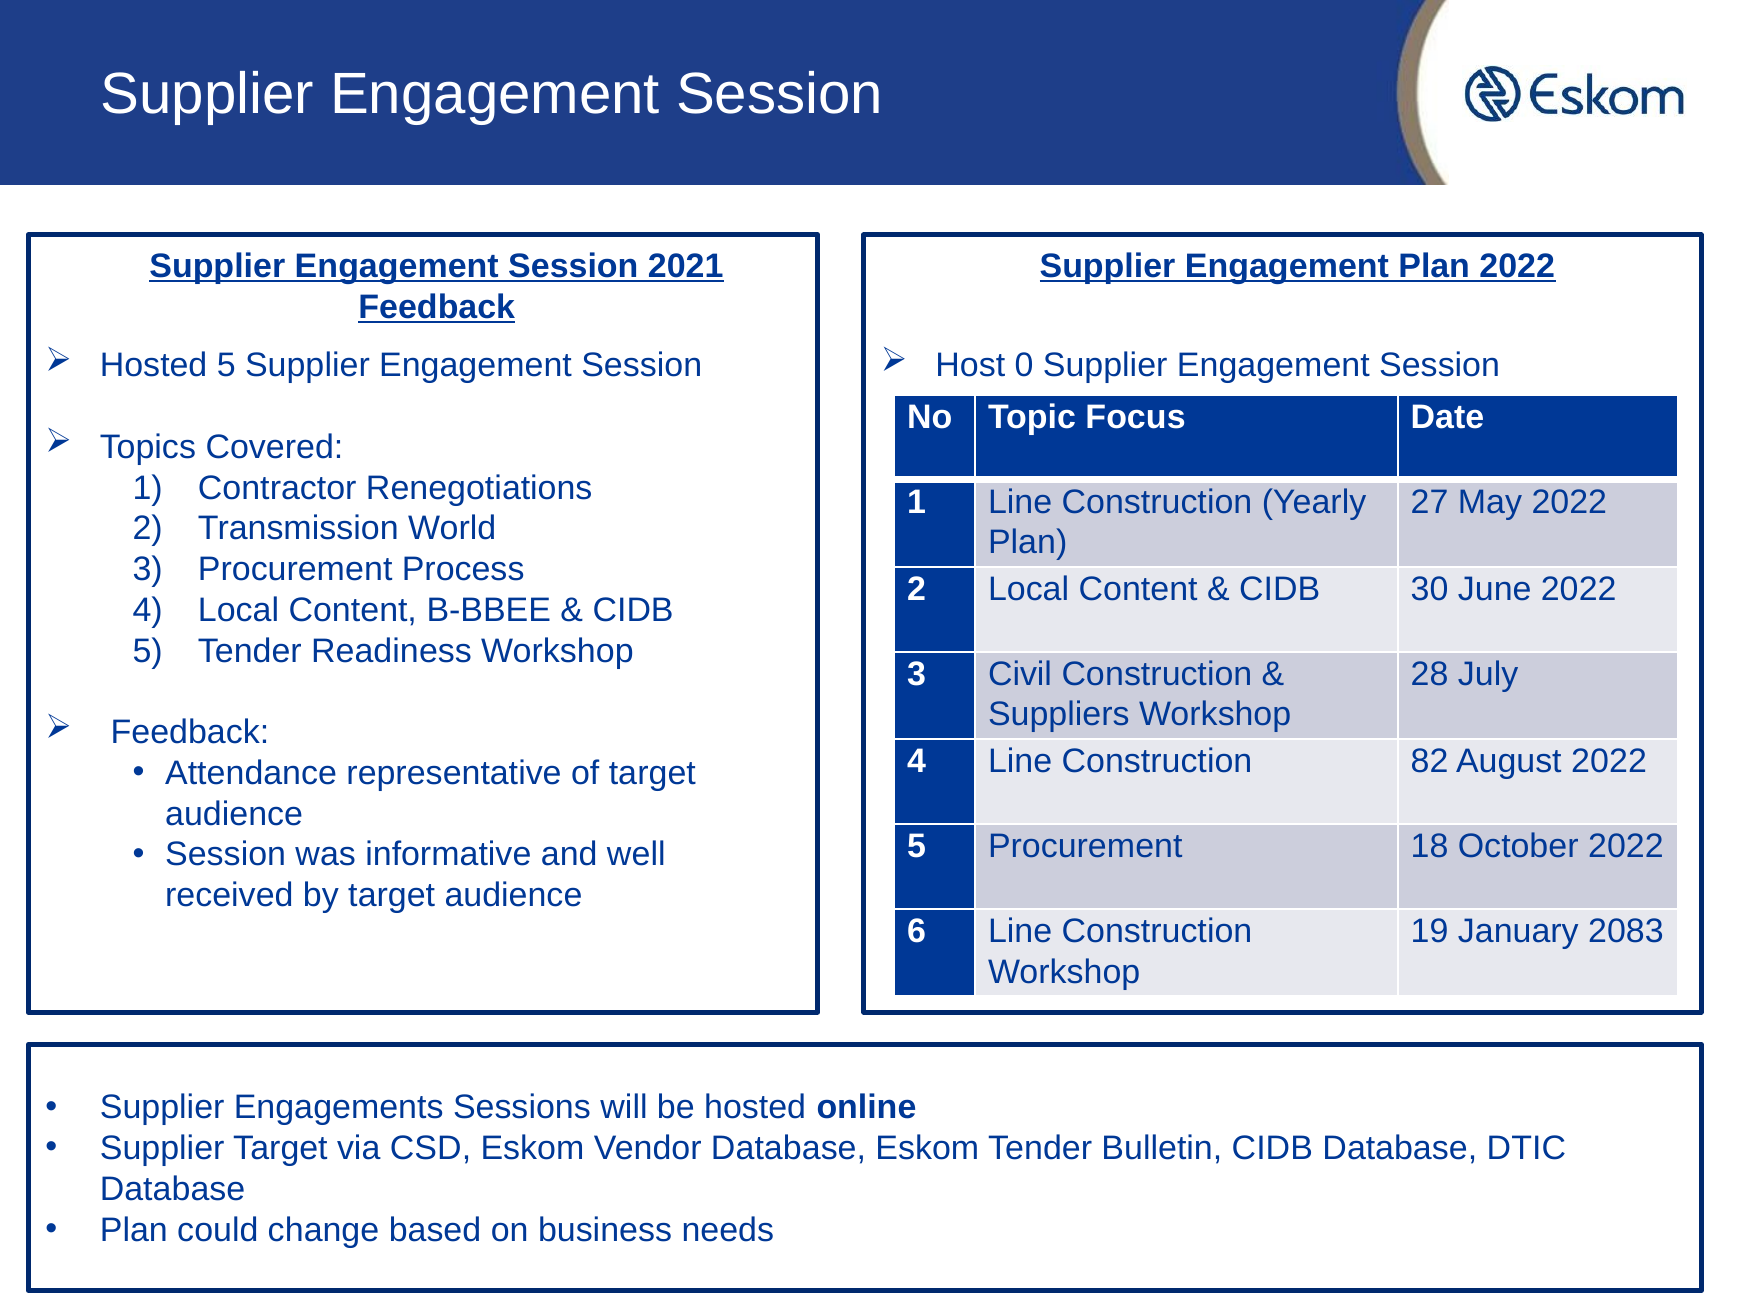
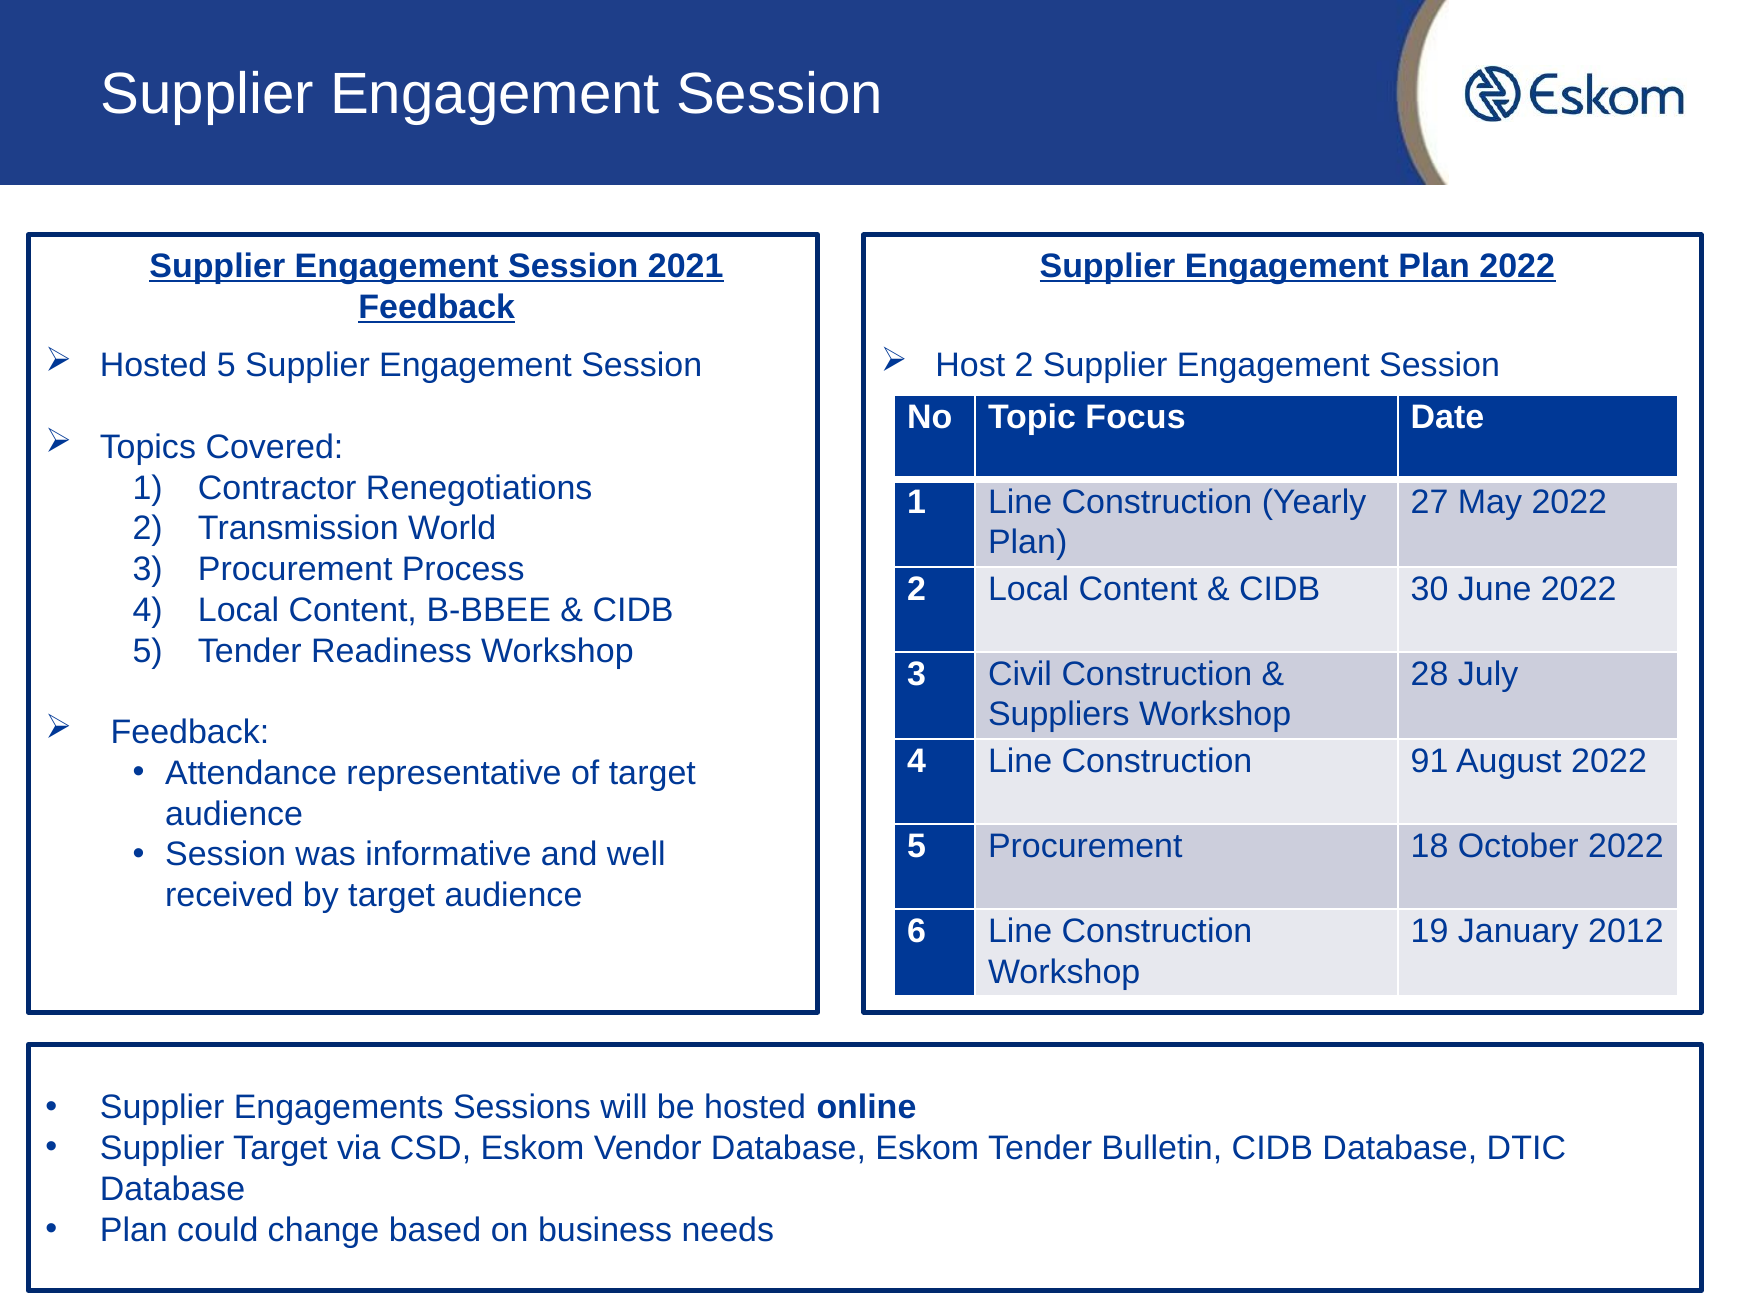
Host 0: 0 -> 2
82: 82 -> 91
2083: 2083 -> 2012
